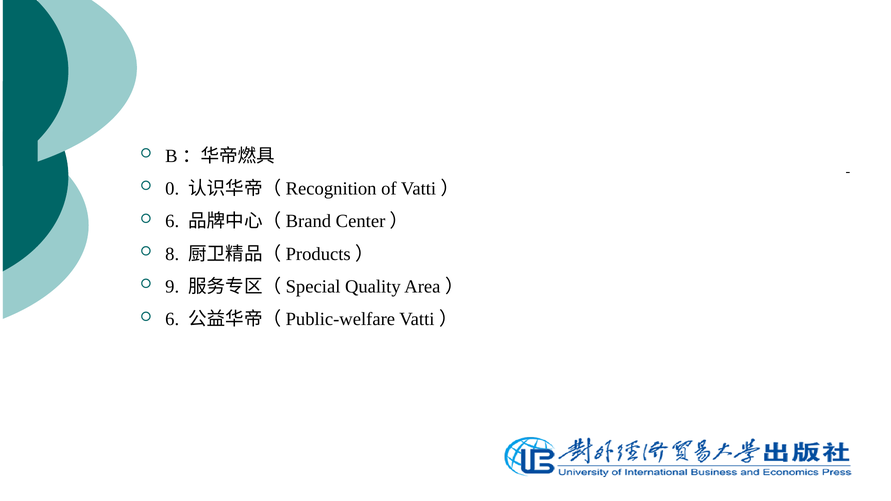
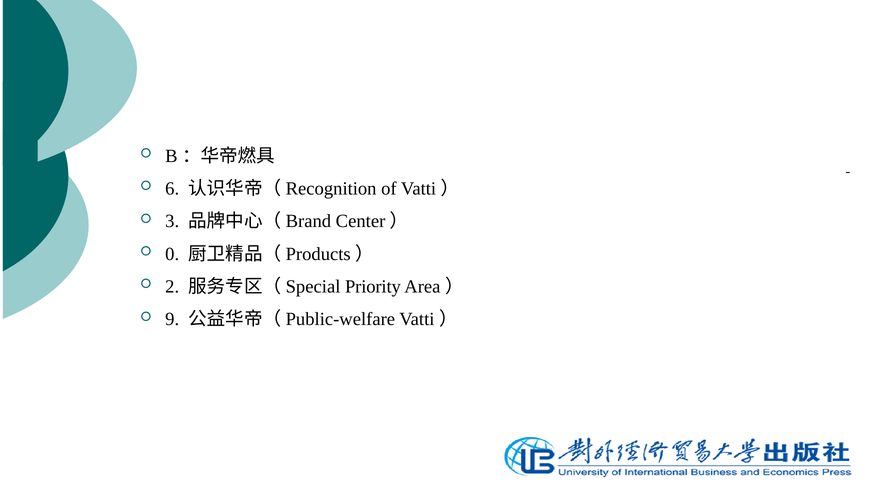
0: 0 -> 6
6 at (172, 221): 6 -> 3
8: 8 -> 0
9: 9 -> 2
Quality: Quality -> Priority
6 at (172, 319): 6 -> 9
